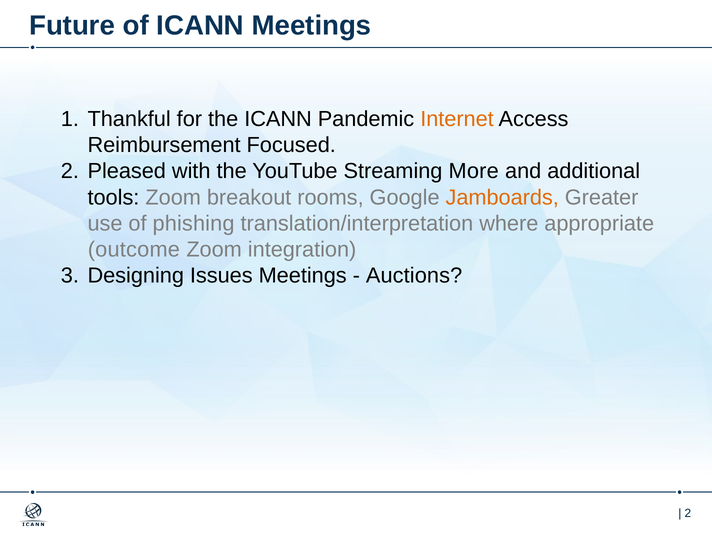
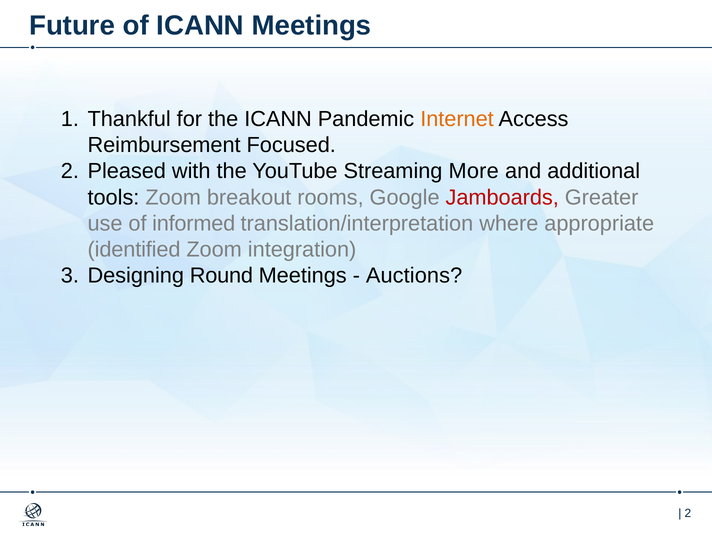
Jamboards colour: orange -> red
phishing: phishing -> informed
outcome: outcome -> identified
Issues: Issues -> Round
